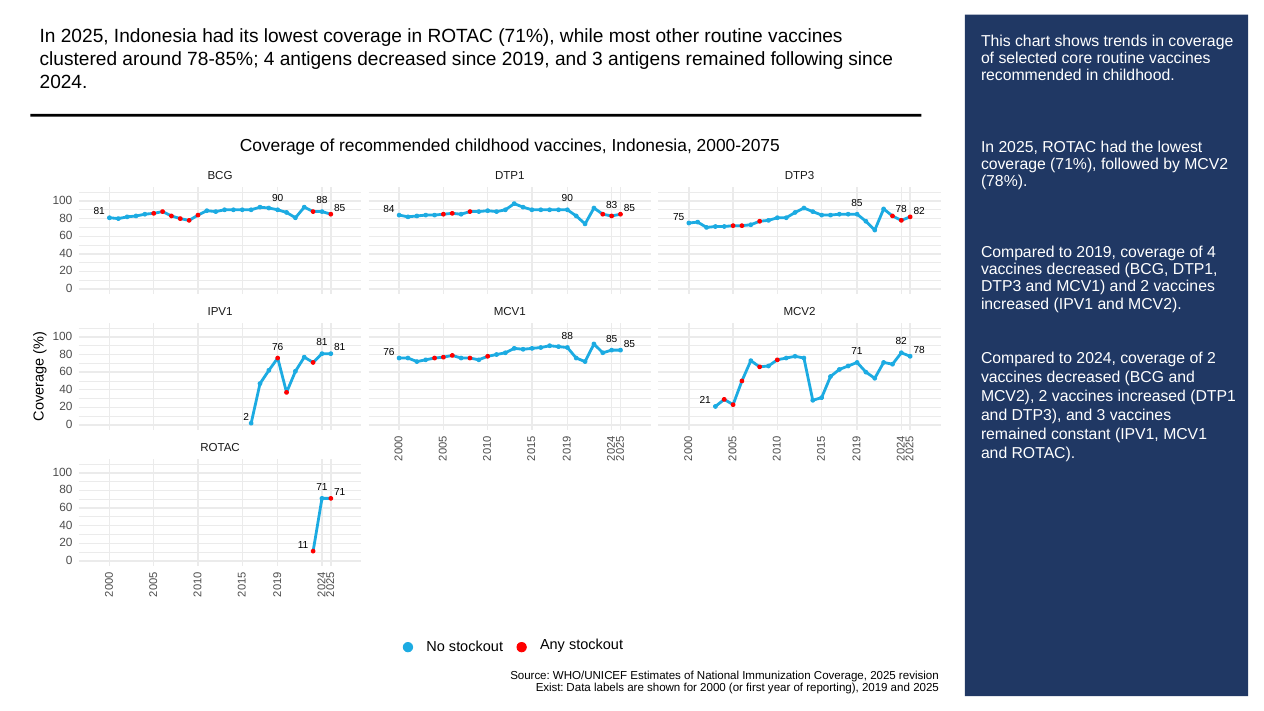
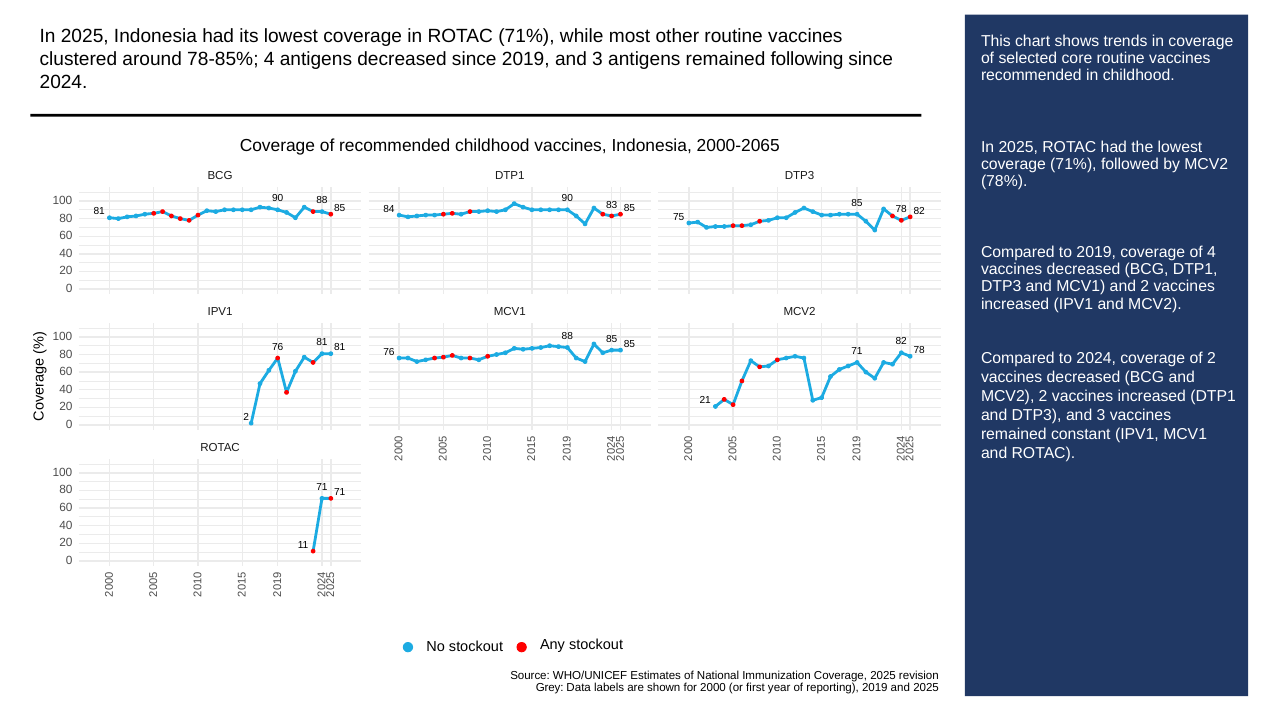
2000-2075: 2000-2075 -> 2000-2065
Exist: Exist -> Grey
